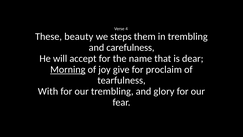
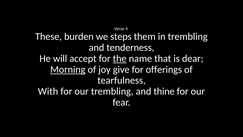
beauty: beauty -> burden
carefulness: carefulness -> tenderness
the underline: none -> present
proclaim: proclaim -> offerings
glory: glory -> thine
